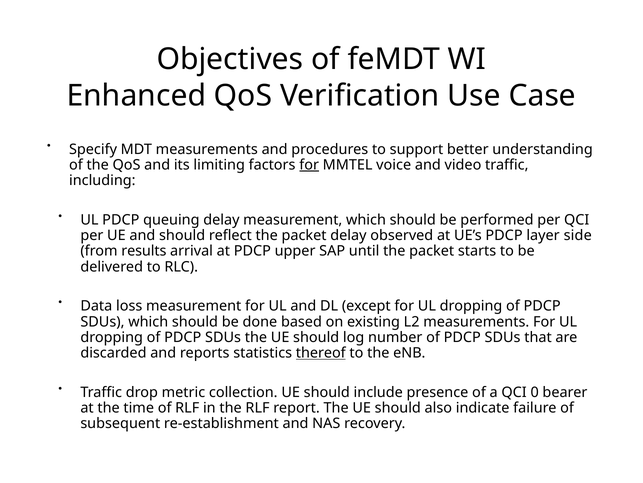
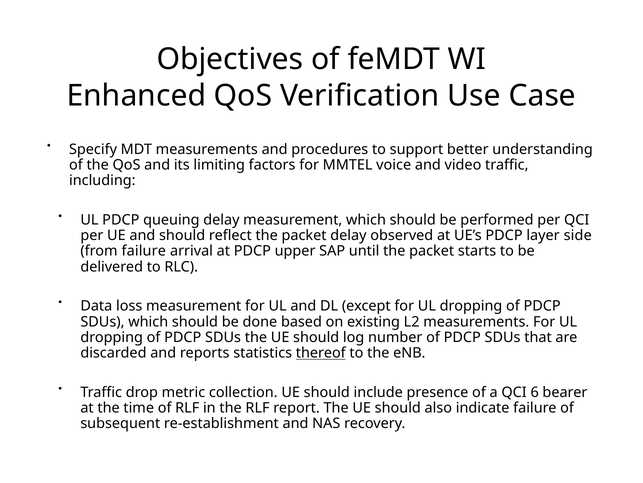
for at (309, 165) underline: present -> none
from results: results -> failure
0: 0 -> 6
